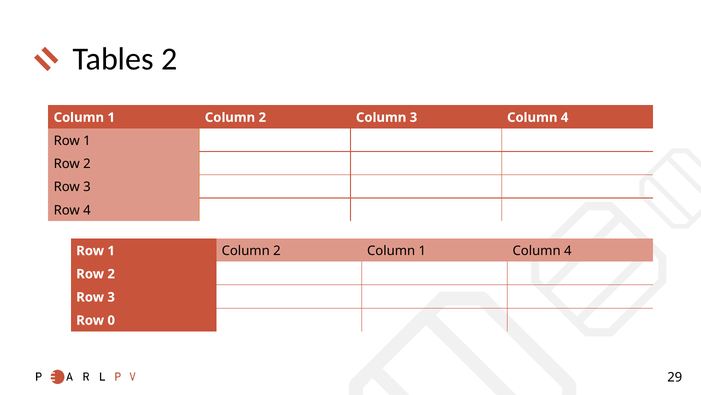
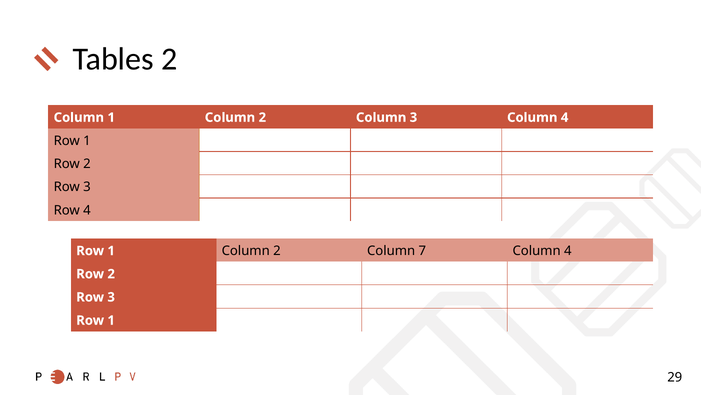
Column 2 Column 1: 1 -> 7
0 at (111, 320): 0 -> 1
